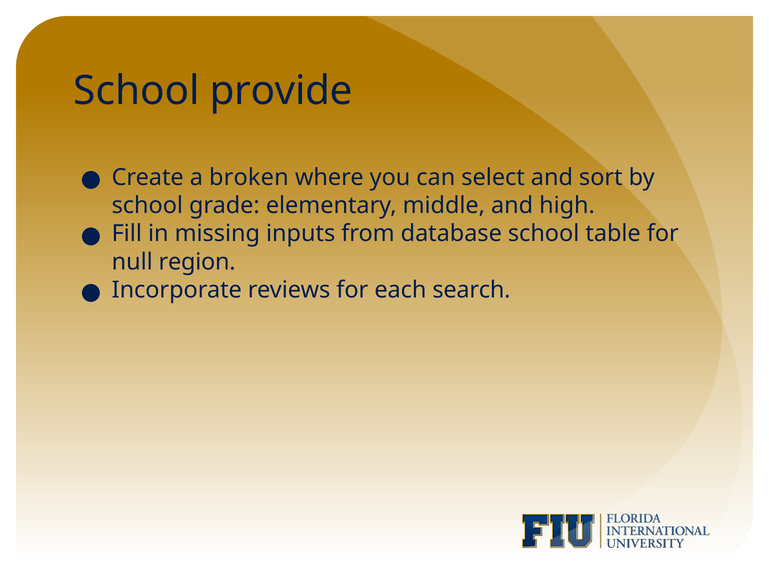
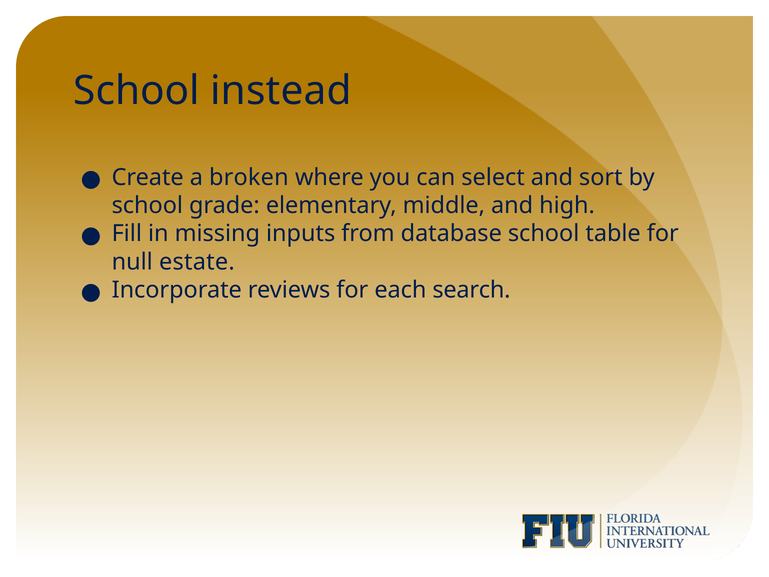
provide: provide -> instead
region: region -> estate
